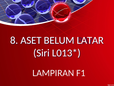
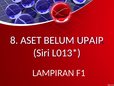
LATAR: LATAR -> UPAIP
